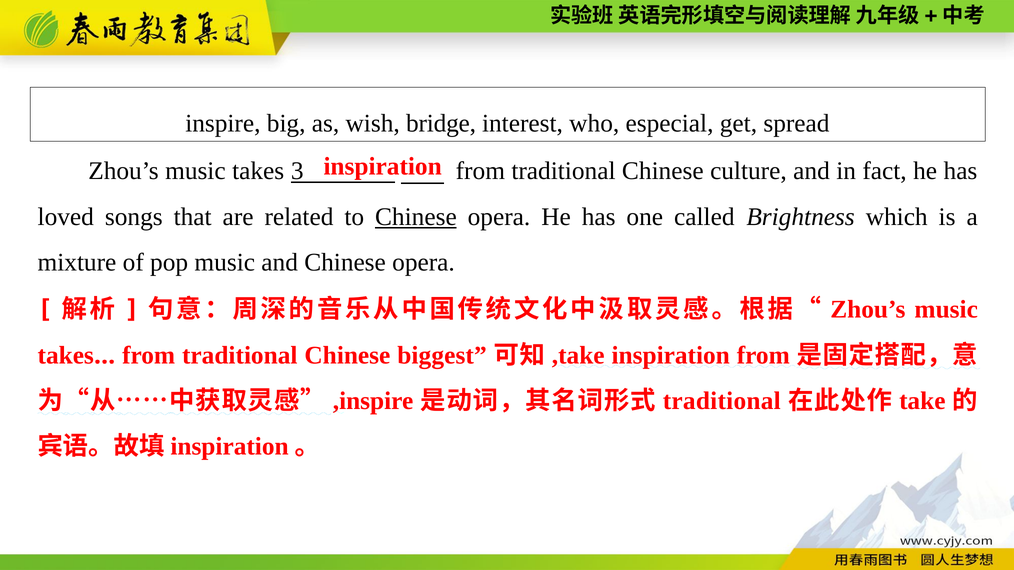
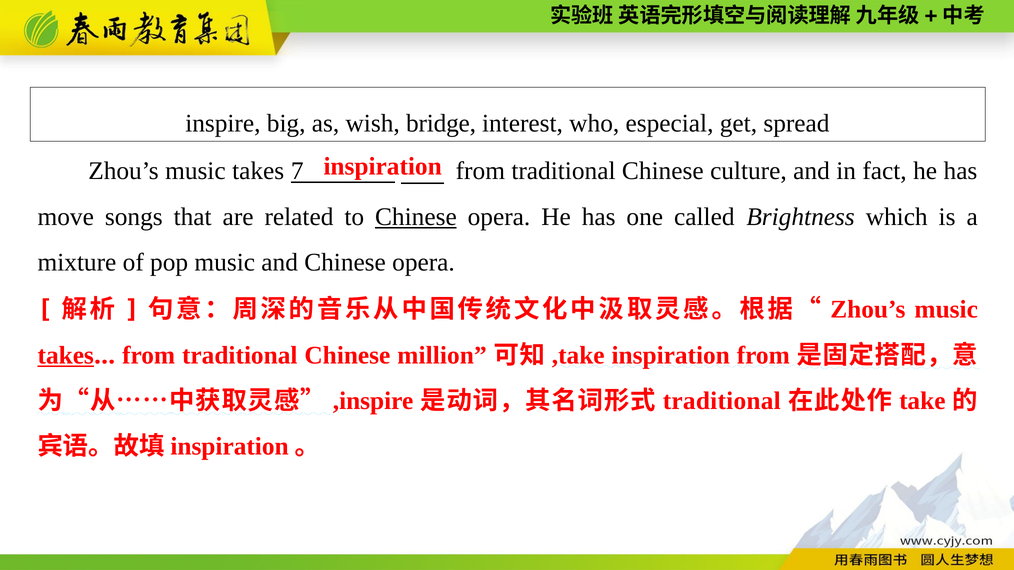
3: 3 -> 7
loved: loved -> move
takes at (66, 355) underline: none -> present
biggest: biggest -> million
